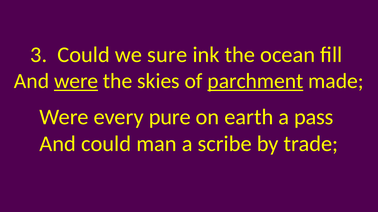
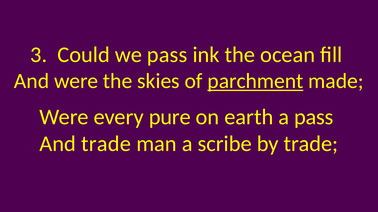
we sure: sure -> pass
were at (76, 81) underline: present -> none
And could: could -> trade
